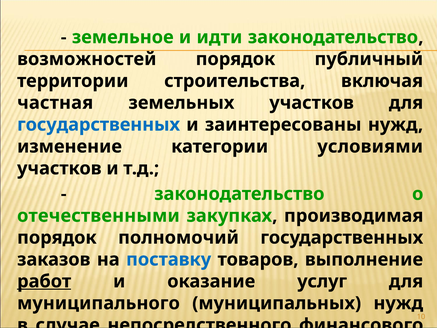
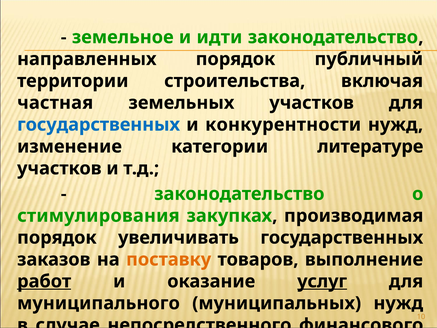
возможностей: возможностей -> направленных
заинтересованы: заинтересованы -> конкурентности
условиями: условиями -> литературе
отечественными: отечественными -> стимулирования
полномочий: полномочий -> увеличивать
поставку colour: blue -> orange
услуг underline: none -> present
